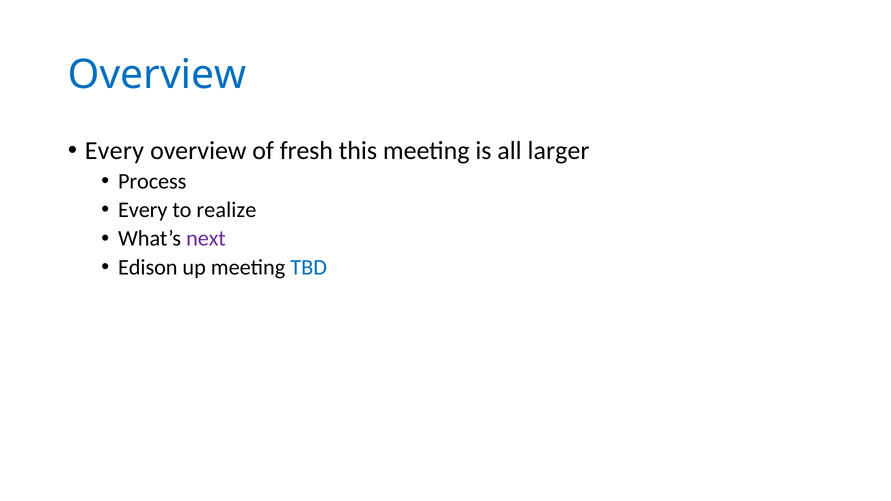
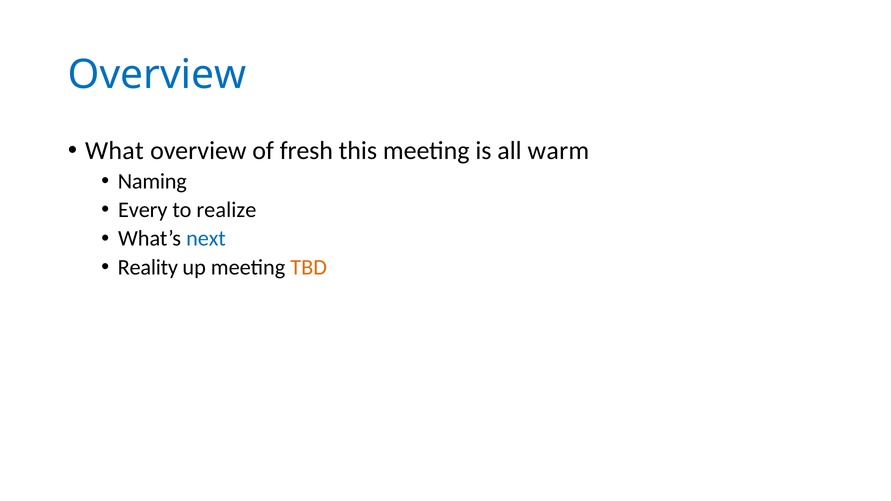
Every at (114, 151): Every -> What
larger: larger -> warm
Process: Process -> Naming
next colour: purple -> blue
Edison: Edison -> Reality
TBD colour: blue -> orange
